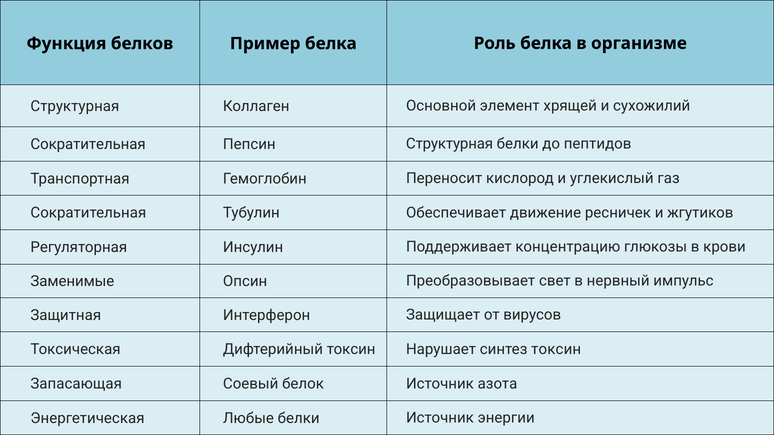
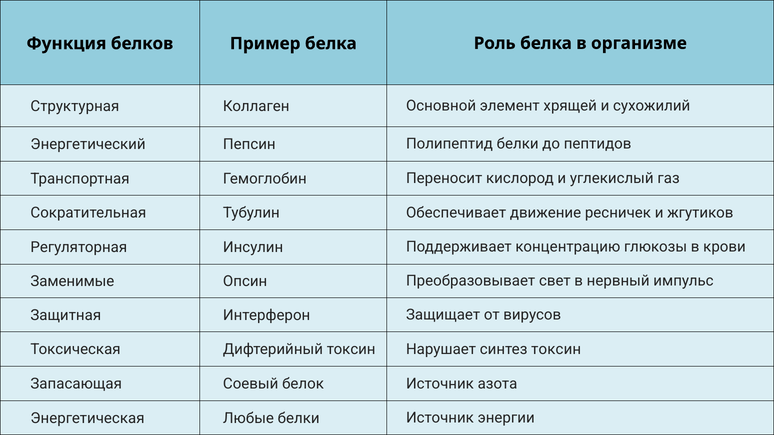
Сократительная at (88, 144): Сократительная -> Энергетический
Пепсин Структурная: Структурная -> Полипептид
